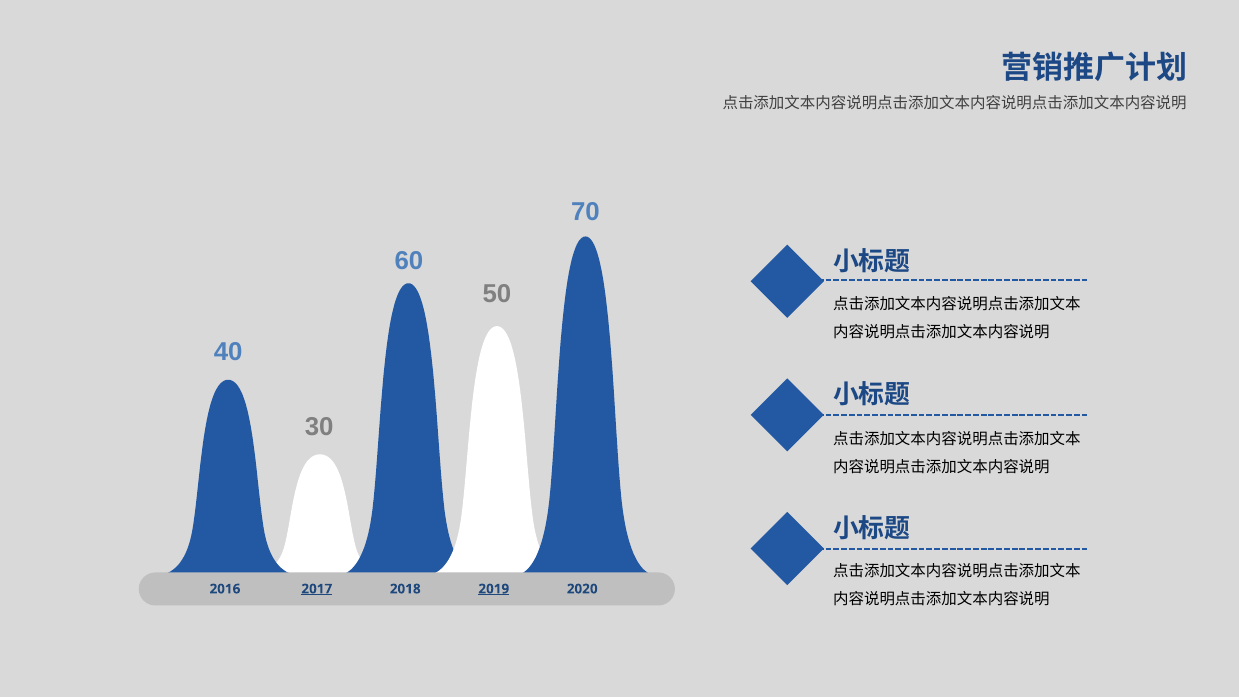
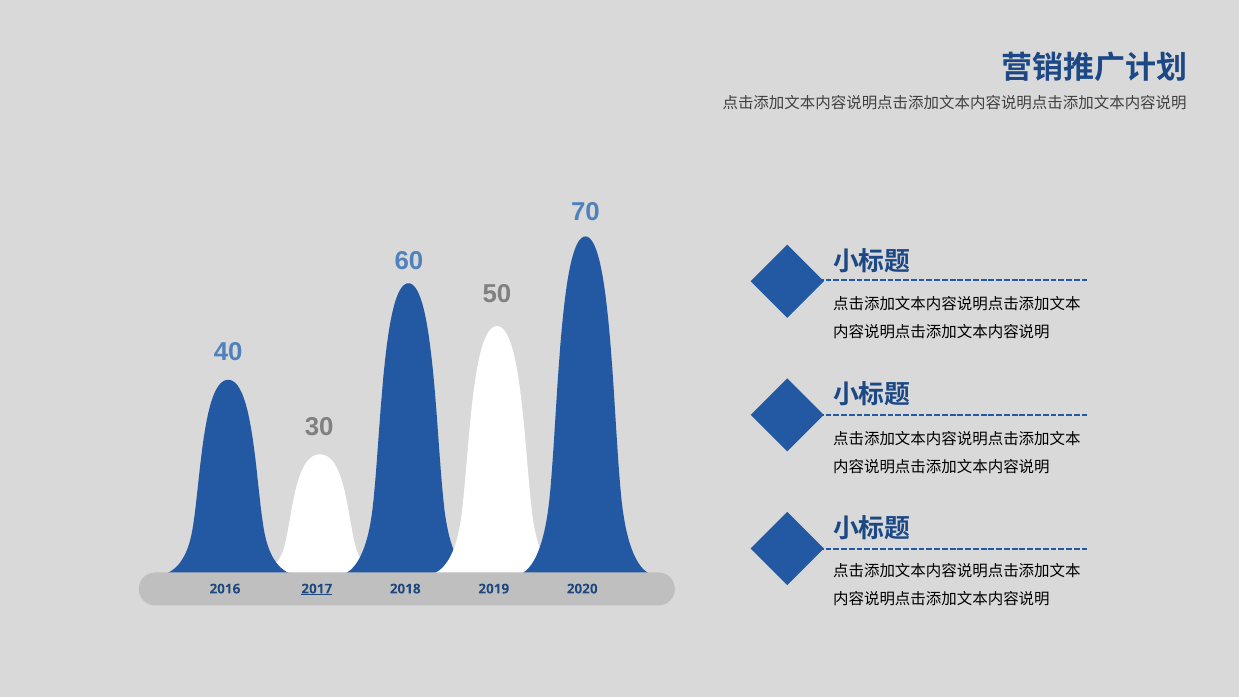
2019 underline: present -> none
